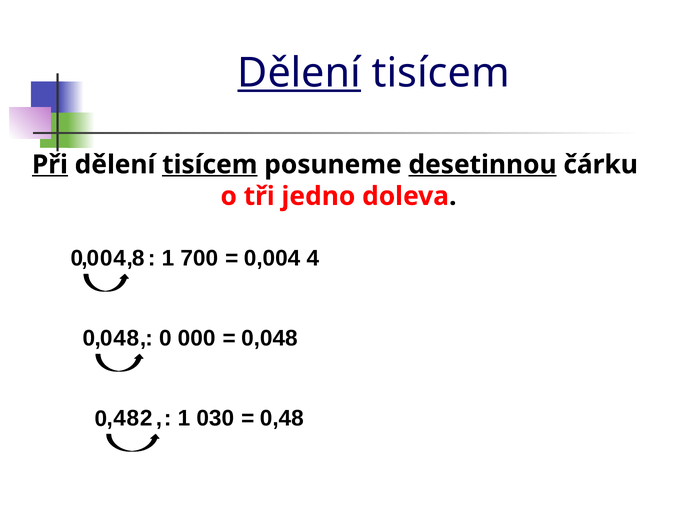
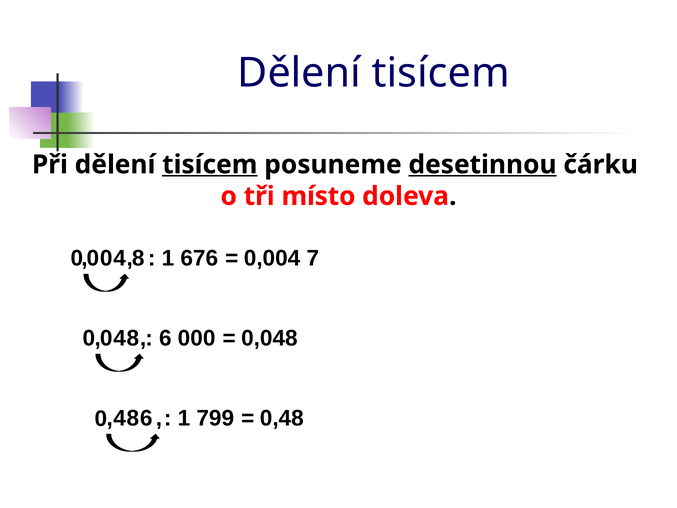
Dělení at (299, 73) underline: present -> none
Při underline: present -> none
jedno: jedno -> místo
700: 700 -> 676
4 at (313, 258): 4 -> 7
0 at (165, 338): 0 -> 6
2 at (146, 418): 2 -> 6
030: 030 -> 799
